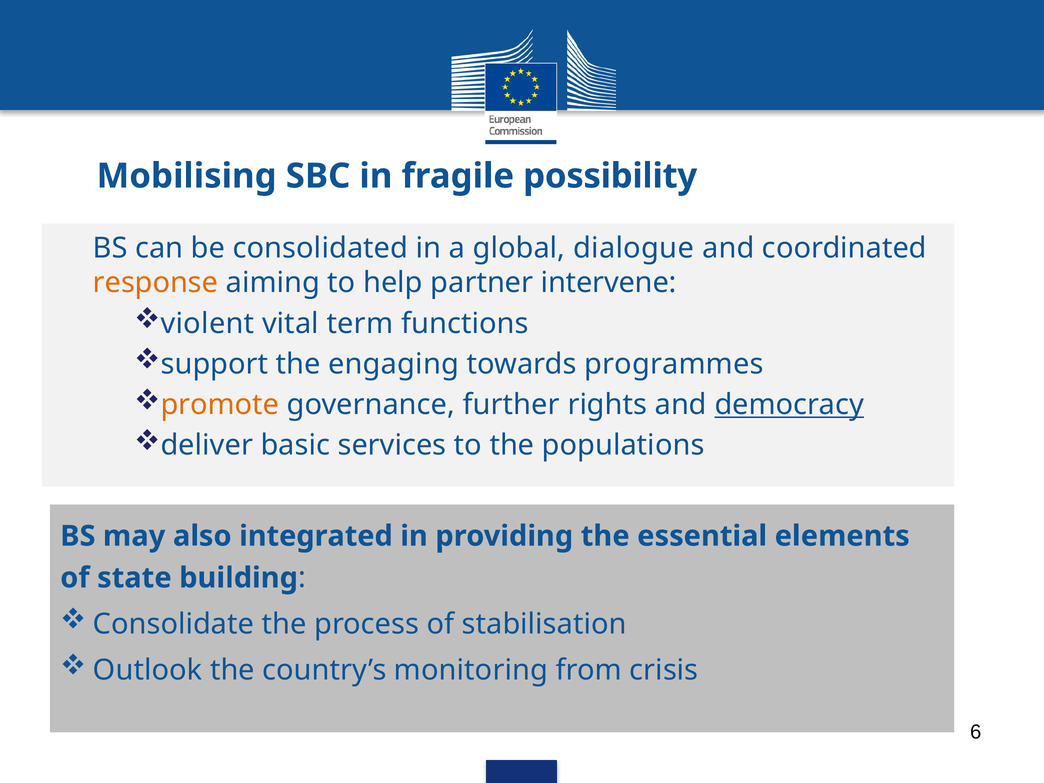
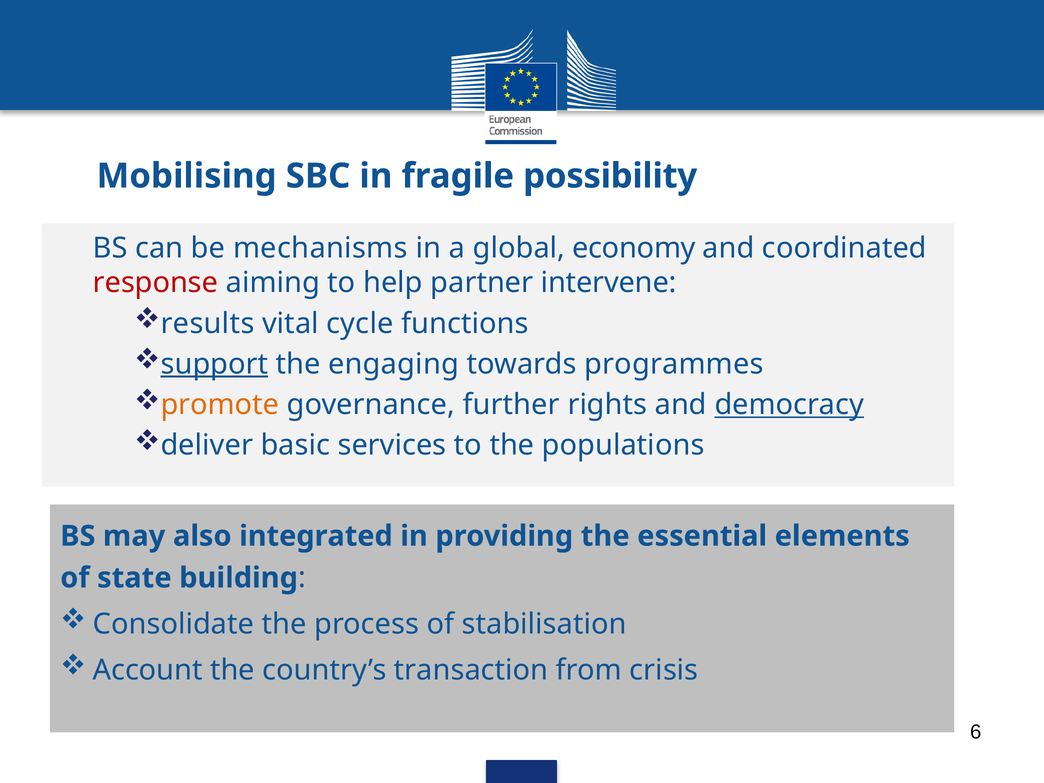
consolidated: consolidated -> mechanisms
dialogue: dialogue -> economy
response colour: orange -> red
violent: violent -> results
term: term -> cycle
support underline: none -> present
Outlook: Outlook -> Account
monitoring: monitoring -> transaction
